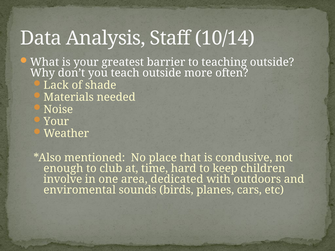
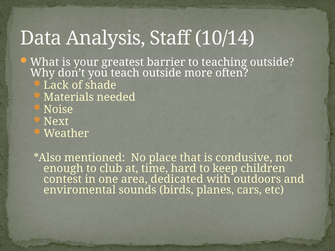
Your at (56, 122): Your -> Next
involve: involve -> contest
